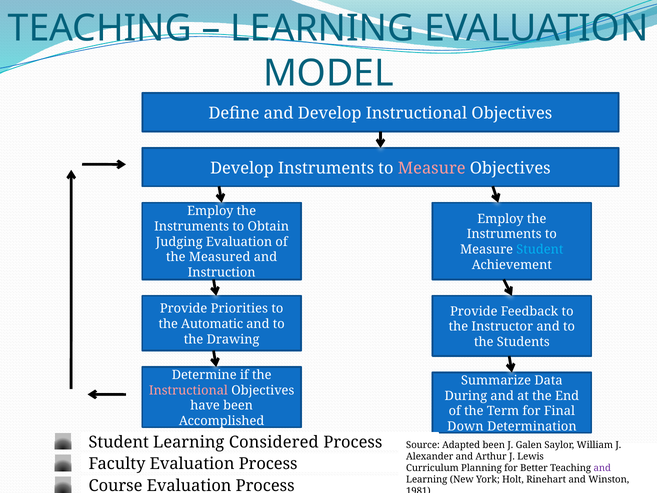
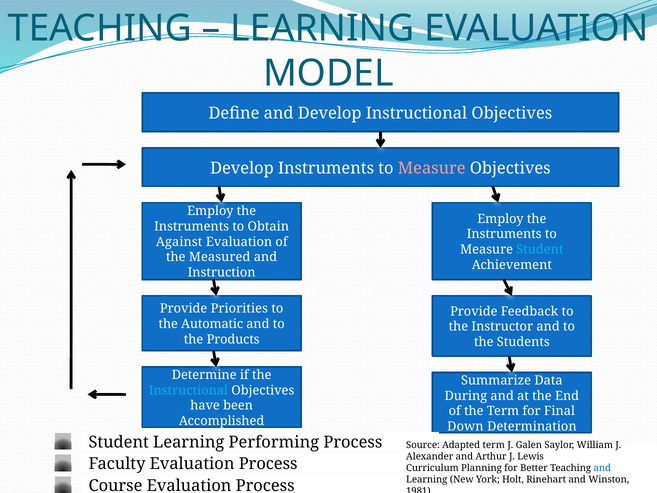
Judging: Judging -> Against
Drawing: Drawing -> Products
Instructional at (188, 390) colour: pink -> light blue
Considered: Considered -> Performing
Adapted been: been -> term
and at (602, 468) colour: purple -> blue
